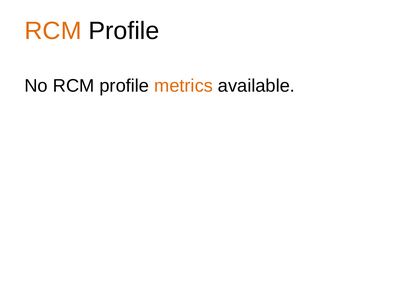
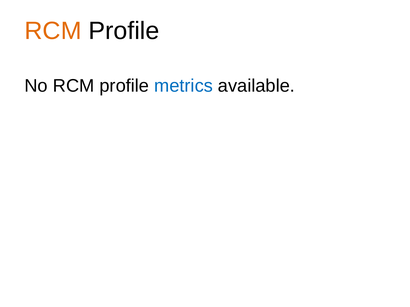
metrics colour: orange -> blue
